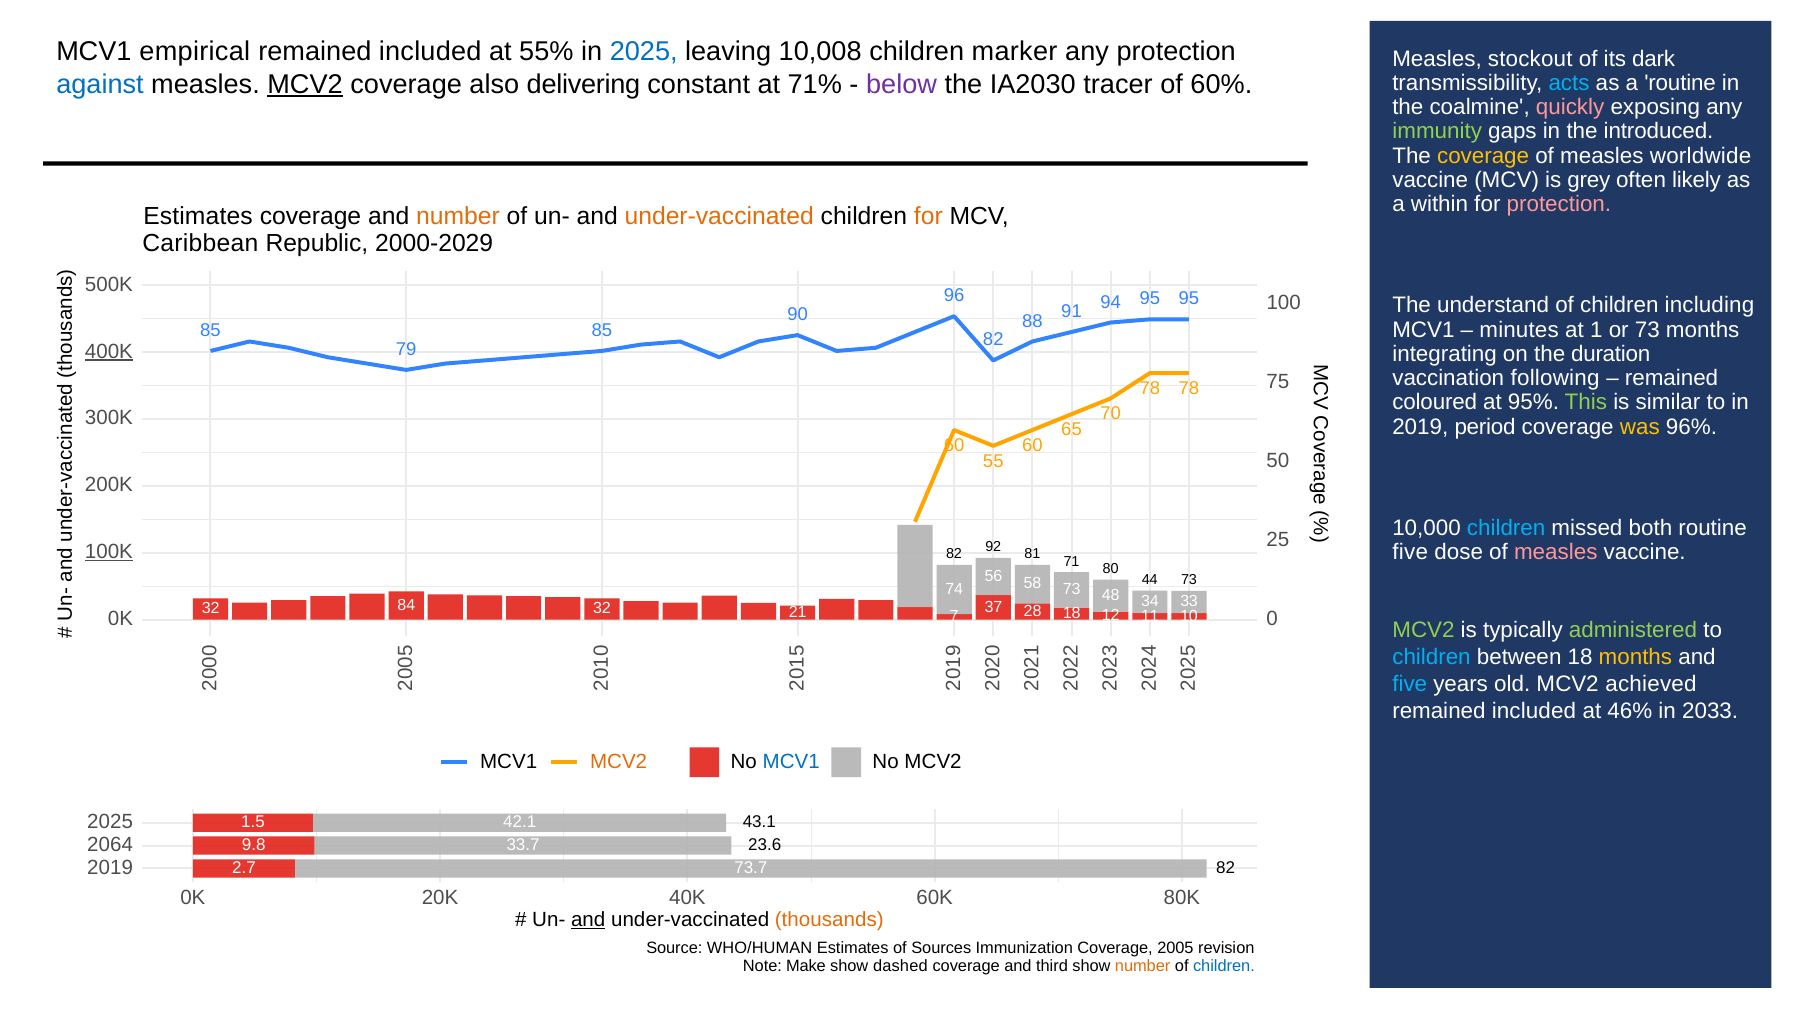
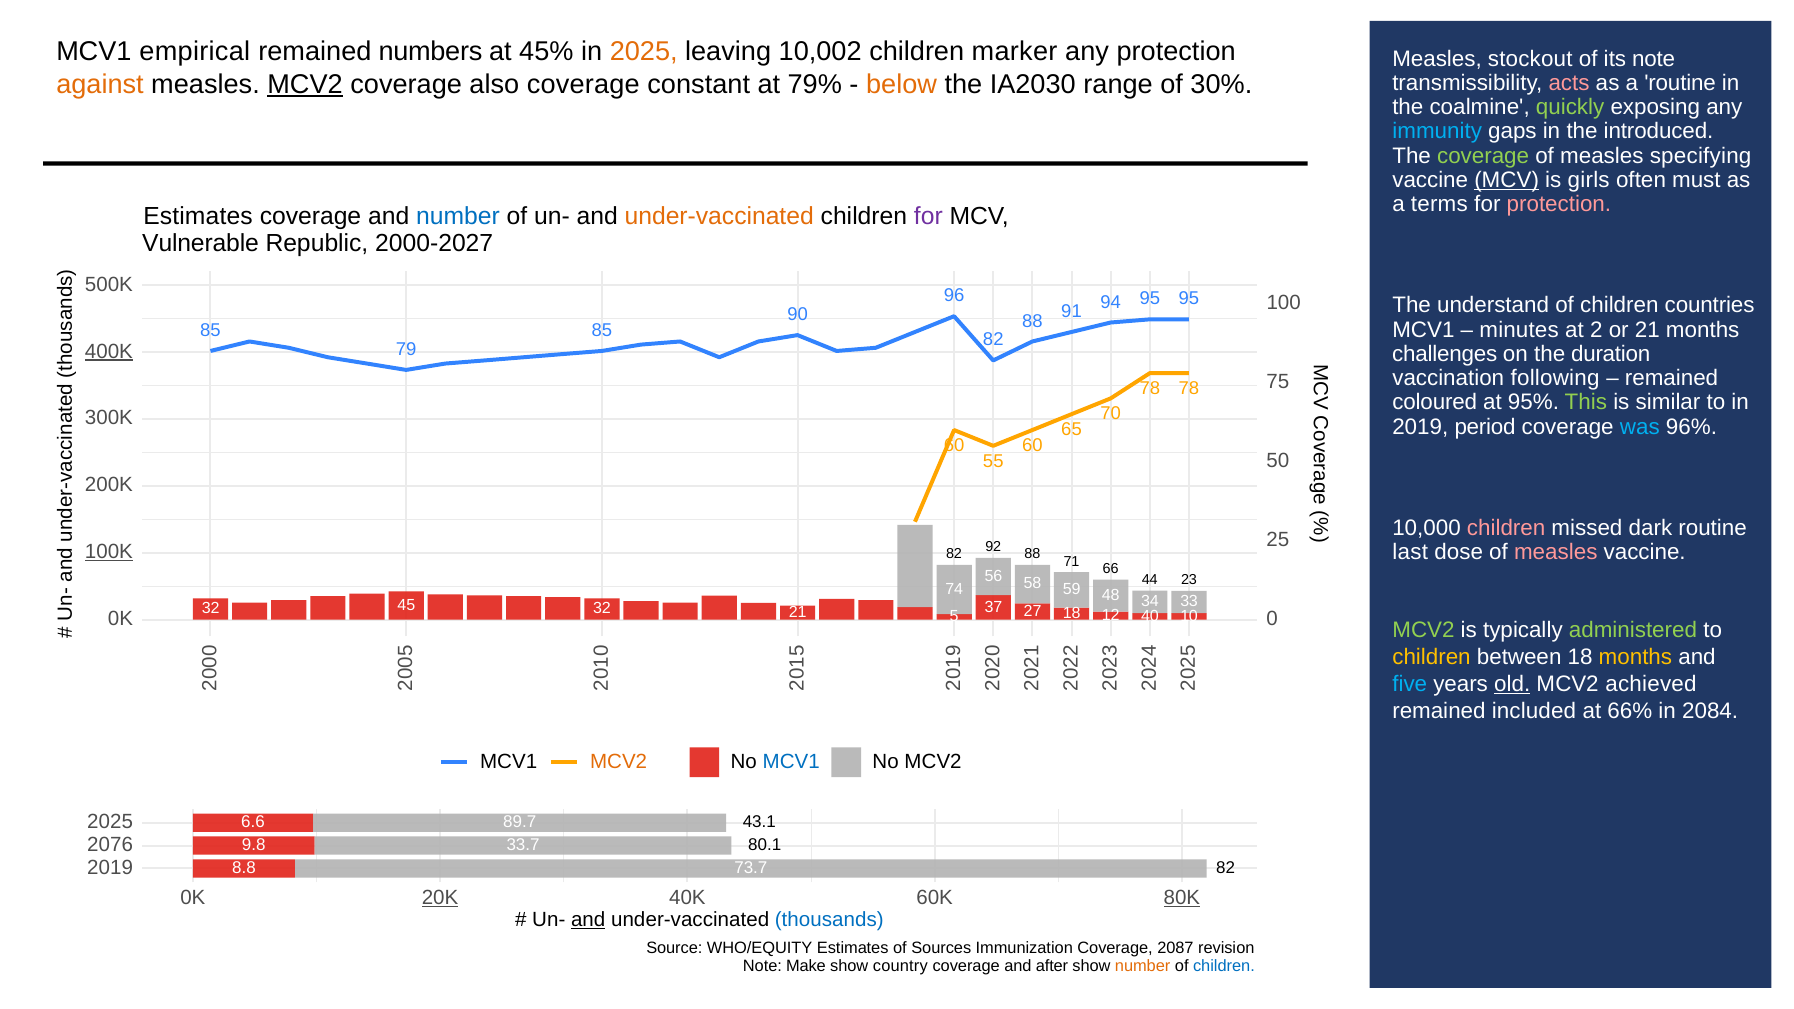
included at (430, 52): included -> numbers
55%: 55% -> 45%
2025 at (644, 52) colour: blue -> orange
10,008: 10,008 -> 10,002
its dark: dark -> note
against colour: blue -> orange
also delivering: delivering -> coverage
71%: 71% -> 79%
below colour: purple -> orange
tracer: tracer -> range
60%: 60% -> 30%
acts colour: light blue -> pink
quickly colour: pink -> light green
immunity colour: light green -> light blue
coverage at (1483, 156) colour: yellow -> light green
worldwide: worldwide -> specifying
MCV at (1507, 180) underline: none -> present
grey: grey -> girls
likely: likely -> must
within: within -> terms
number at (458, 217) colour: orange -> blue
for at (928, 217) colour: orange -> purple
Caribbean: Caribbean -> Vulnerable
2000-2029: 2000-2029 -> 2000-2027
including: including -> countries
at 1: 1 -> 2
or 73: 73 -> 21
integrating: integrating -> challenges
was colour: yellow -> light blue
children at (1506, 528) colour: light blue -> pink
both: both -> dark
five at (1410, 552): five -> last
92 81: 81 -> 88
80: 80 -> 66
58 73: 73 -> 59
44 73: 73 -> 23
28: 28 -> 27
11: 11 -> 40
84: 84 -> 45
21 7: 7 -> 5
children at (1432, 657) colour: light blue -> yellow
old underline: none -> present
46%: 46% -> 66%
2033: 2033 -> 2084
1.5: 1.5 -> 6.6
42.1: 42.1 -> 89.7
2064: 2064 -> 2076
23.6: 23.6 -> 80.1
2.7: 2.7 -> 8.8
20K underline: none -> present
80K underline: none -> present
thousands colour: orange -> blue
WHO/HUMAN: WHO/HUMAN -> WHO/EQUITY
2005: 2005 -> 2087
dashed: dashed -> country
third: third -> after
